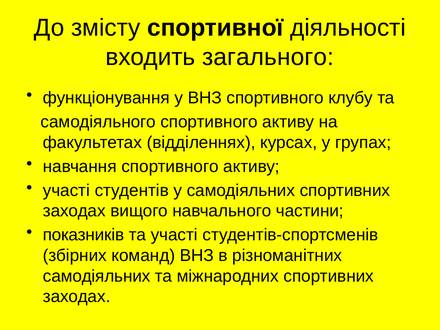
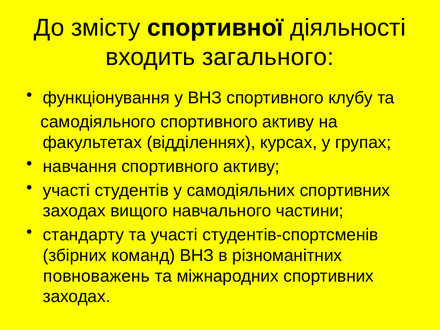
показників: показників -> стандарту
самодіяльних at (97, 276): самодіяльних -> повноважень
